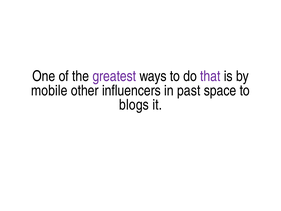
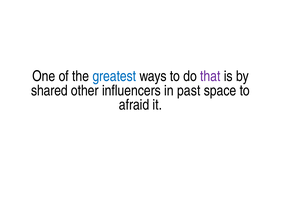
greatest colour: purple -> blue
mobile: mobile -> shared
blogs: blogs -> afraid
